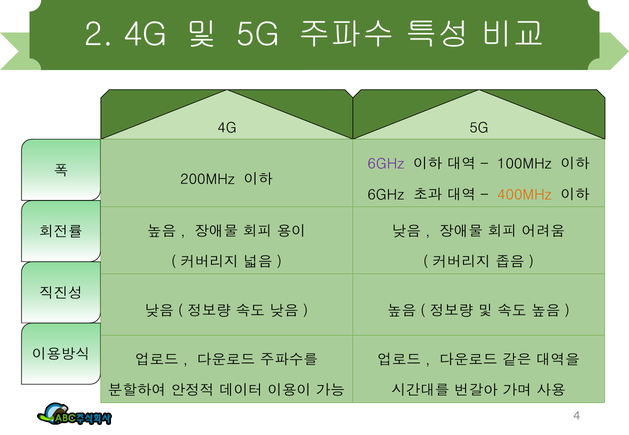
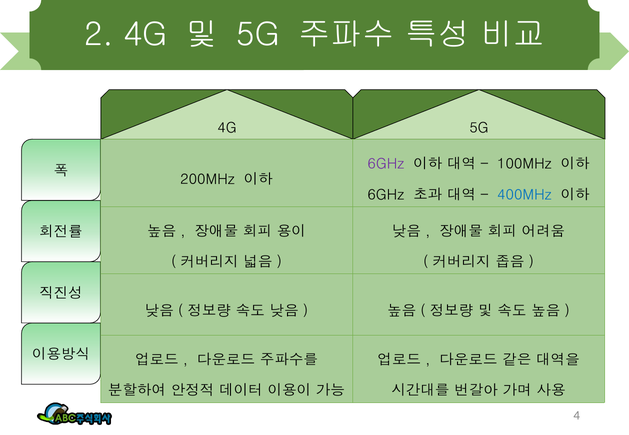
400MHz colour: orange -> blue
